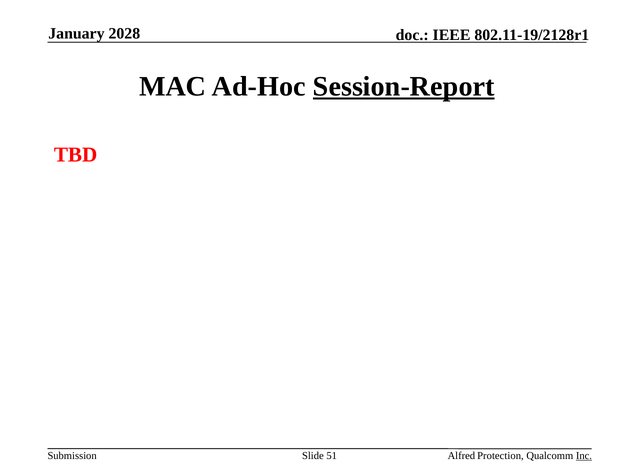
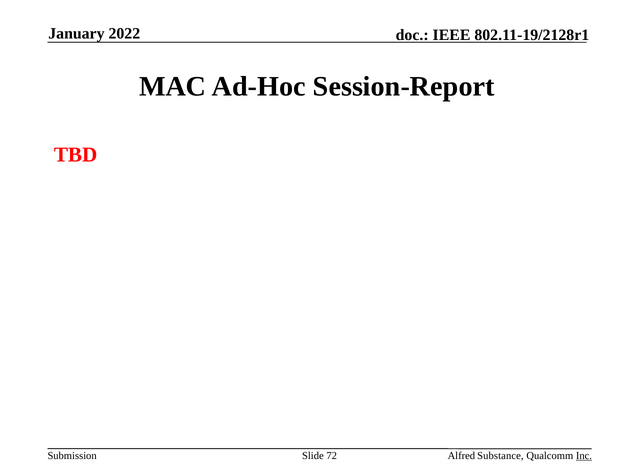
2028: 2028 -> 2022
Session-Report underline: present -> none
51: 51 -> 72
Protection: Protection -> Substance
